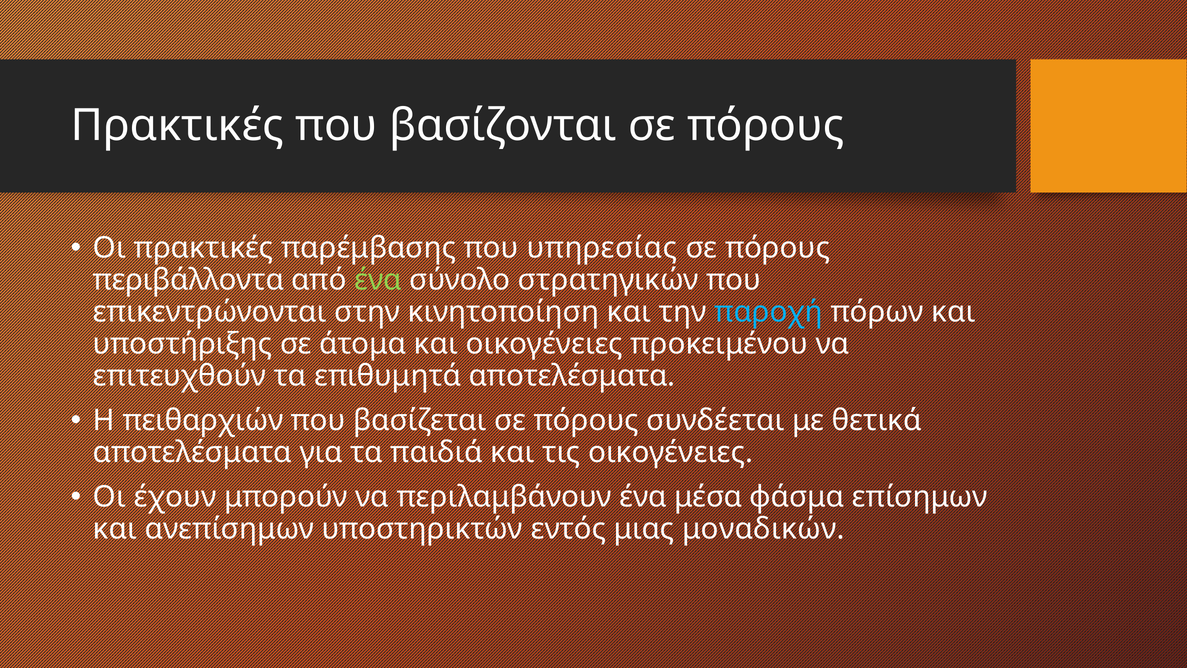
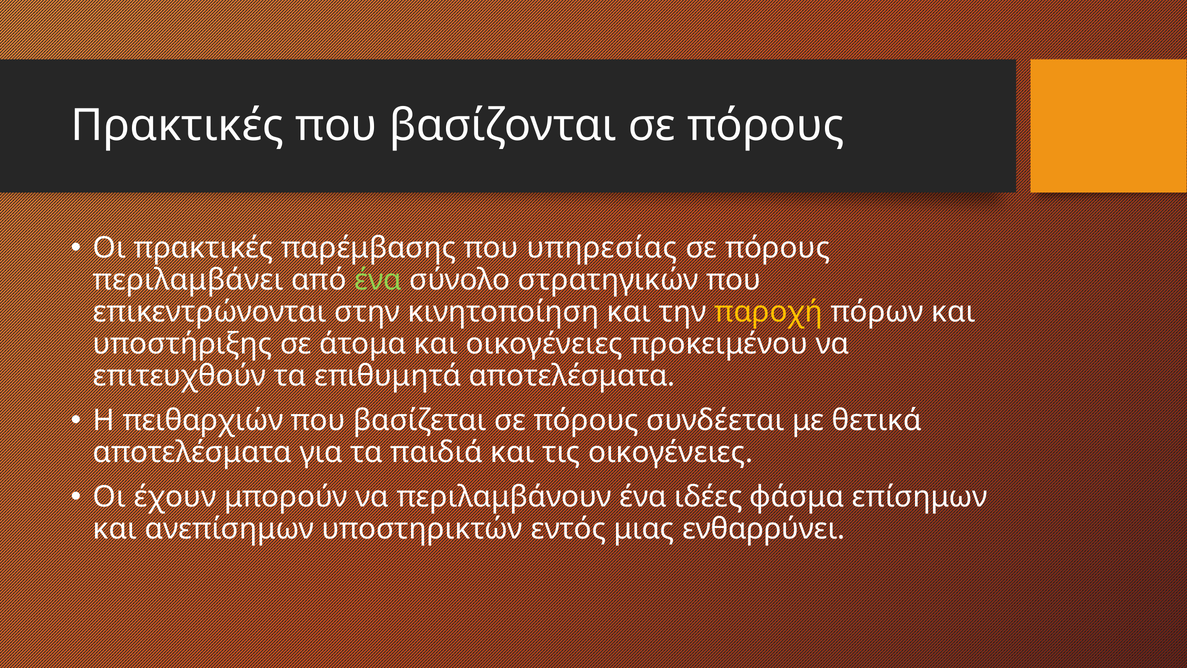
περιβάλλοντα: περιβάλλοντα -> περιλαμβάνει
παροχή colour: light blue -> yellow
μέσα: μέσα -> ιδέες
μοναδικών: μοναδικών -> ενθαρρύνει
